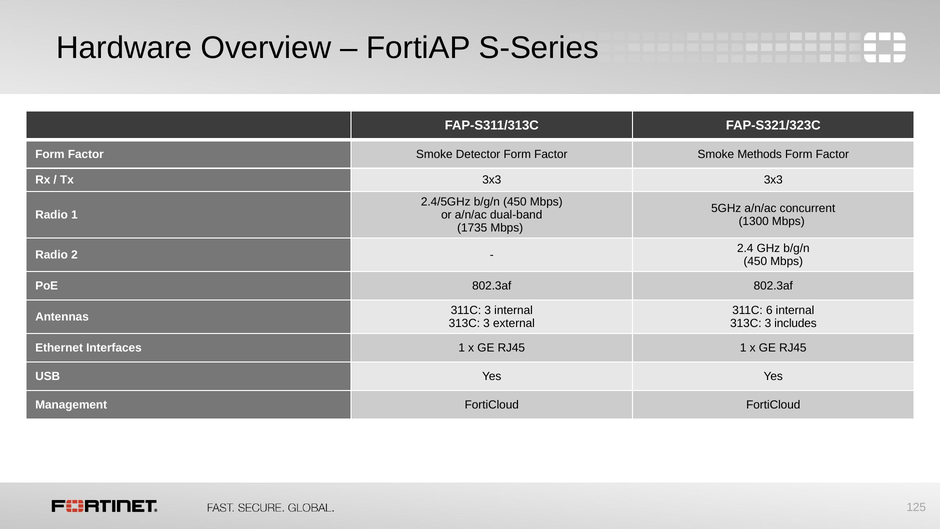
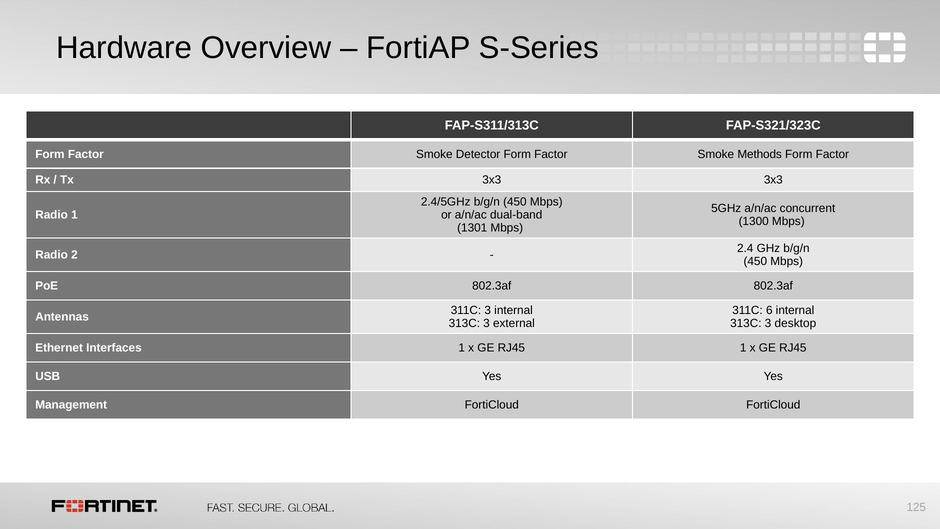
1735: 1735 -> 1301
includes: includes -> desktop
